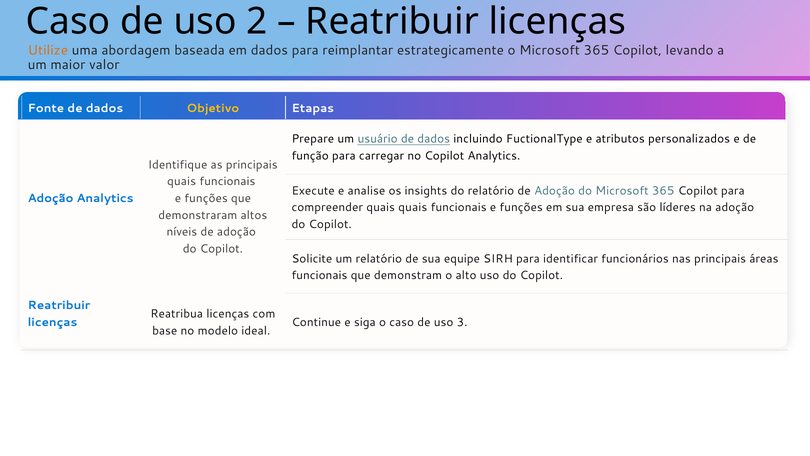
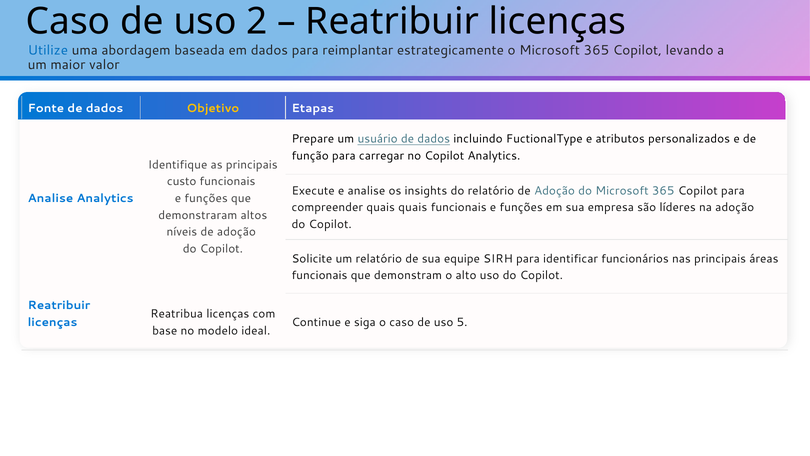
Utilize colour: orange -> blue
quais at (182, 181): quais -> custo
Adoção at (51, 198): Adoção -> Analise
3: 3 -> 5
